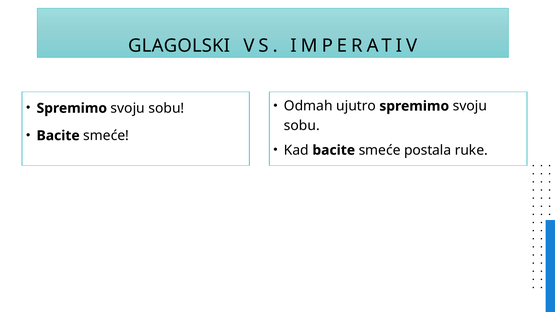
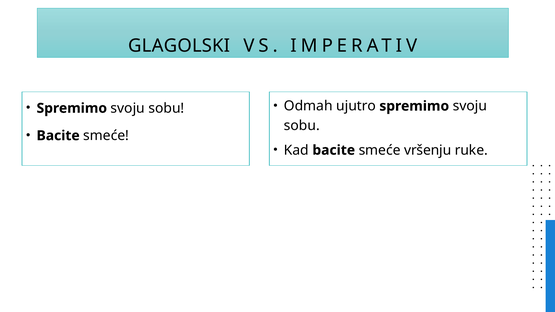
postala: postala -> vršenju
